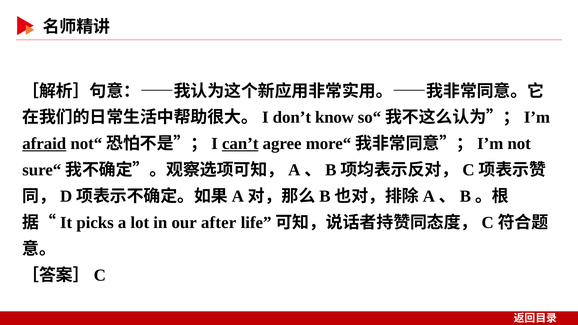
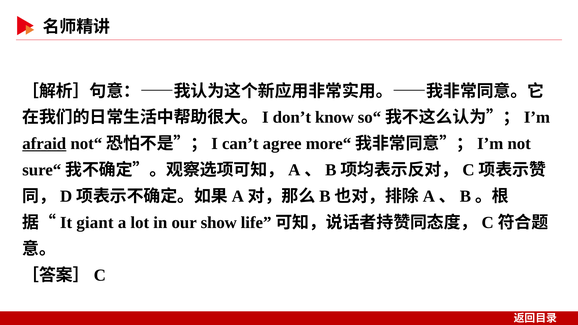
can’t underline: present -> none
picks: picks -> giant
after: after -> show
